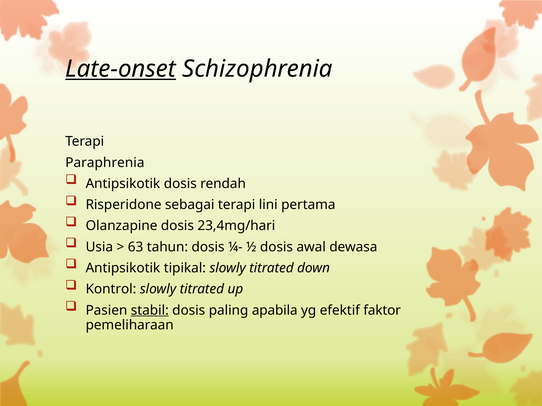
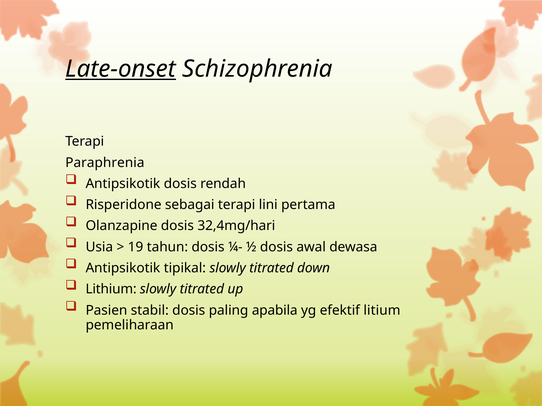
23,4mg/hari: 23,4mg/hari -> 32,4mg/hari
63: 63 -> 19
Kontrol: Kontrol -> Lithium
stabil underline: present -> none
faktor: faktor -> litium
